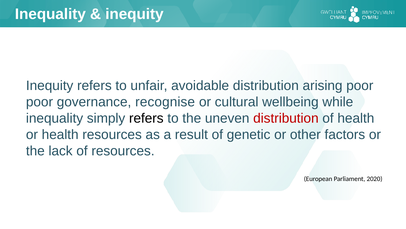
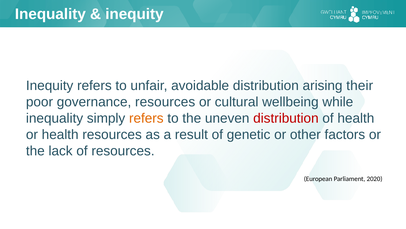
arising poor: poor -> their
governance recognise: recognise -> resources
refers at (146, 118) colour: black -> orange
